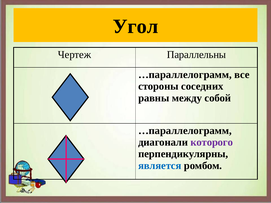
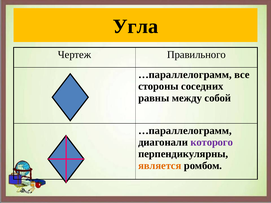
Угол: Угол -> Угла
Параллельны: Параллельны -> Правильного
является colour: blue -> orange
